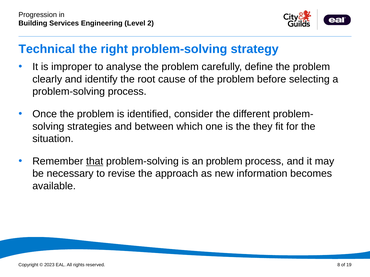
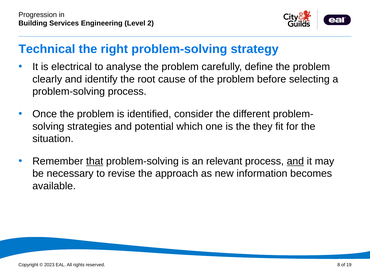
improper: improper -> electrical
between: between -> potential
an problem: problem -> relevant
and at (295, 162) underline: none -> present
